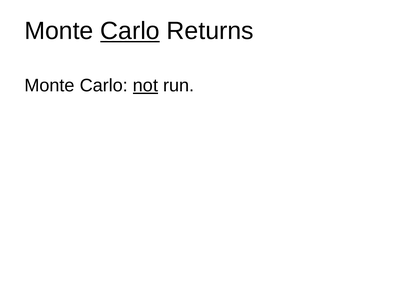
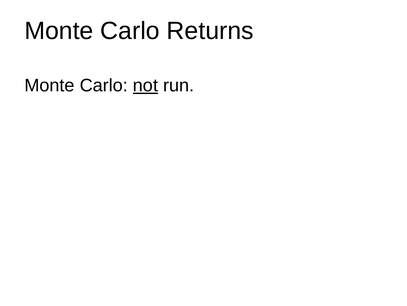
Carlo at (130, 31) underline: present -> none
